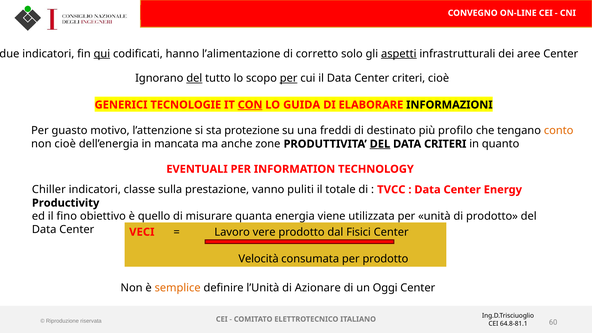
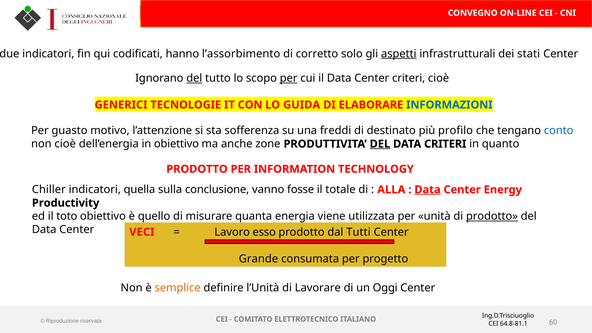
qui underline: present -> none
l’alimentazione: l’alimentazione -> l’assorbimento
aree: aree -> stati
CON underline: present -> none
INFORMAZIONI colour: black -> blue
protezione: protezione -> sofferenza
conto colour: orange -> blue
in mancata: mancata -> obiettivo
EVENTUALI at (197, 169): EVENTUALI -> PRODOTTO
classe: classe -> quella
prestazione: prestazione -> conclusione
puliti: puliti -> fosse
TVCC: TVCC -> ALLA
Data at (428, 190) underline: none -> present
fino: fino -> toto
prodotto at (492, 216) underline: none -> present
vere: vere -> esso
Fisici: Fisici -> Tutti
Velocità: Velocità -> Grande
per prodotto: prodotto -> progetto
Azionare: Azionare -> Lavorare
